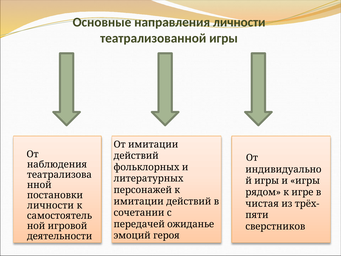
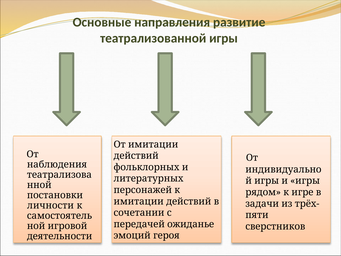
направления личности: личности -> развитие
чистая: чистая -> задачи
